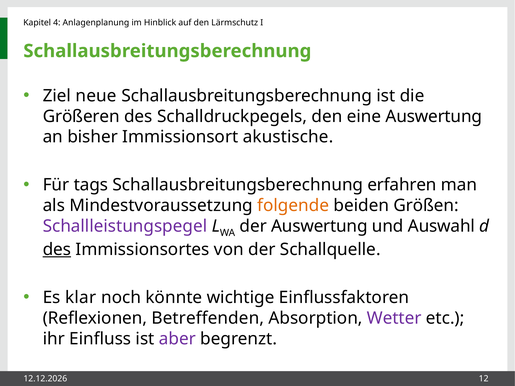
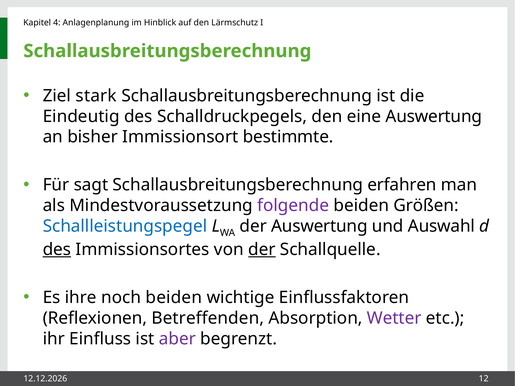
neue: neue -> stark
Größeren: Größeren -> Eindeutig
akustische: akustische -> bestimmte
tags: tags -> sagt
folgende colour: orange -> purple
Schallleistungspegel colour: purple -> blue
der at (262, 250) underline: none -> present
klar: klar -> ihre
noch könnte: könnte -> beiden
